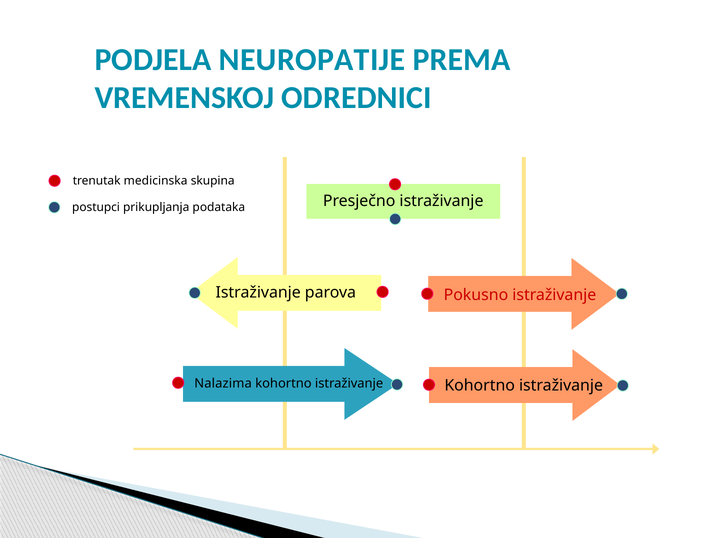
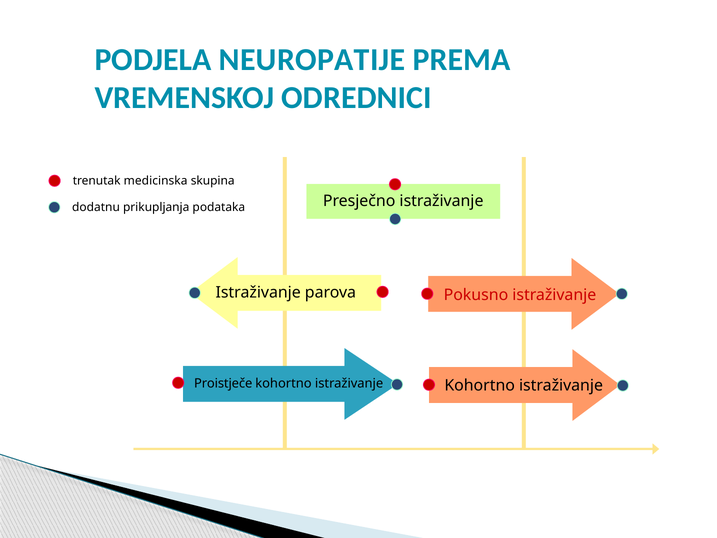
postupci: postupci -> dodatnu
Nalazima: Nalazima -> Proistječe
